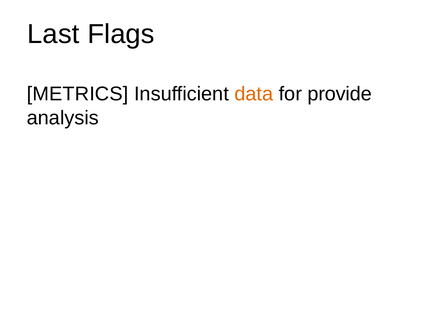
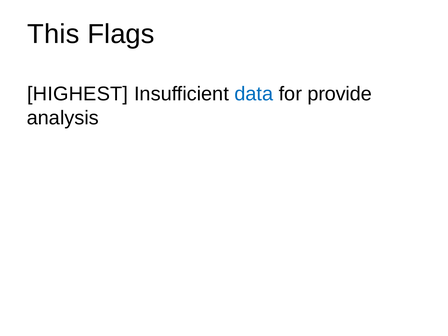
Last: Last -> This
METRICS: METRICS -> HIGHEST
data colour: orange -> blue
